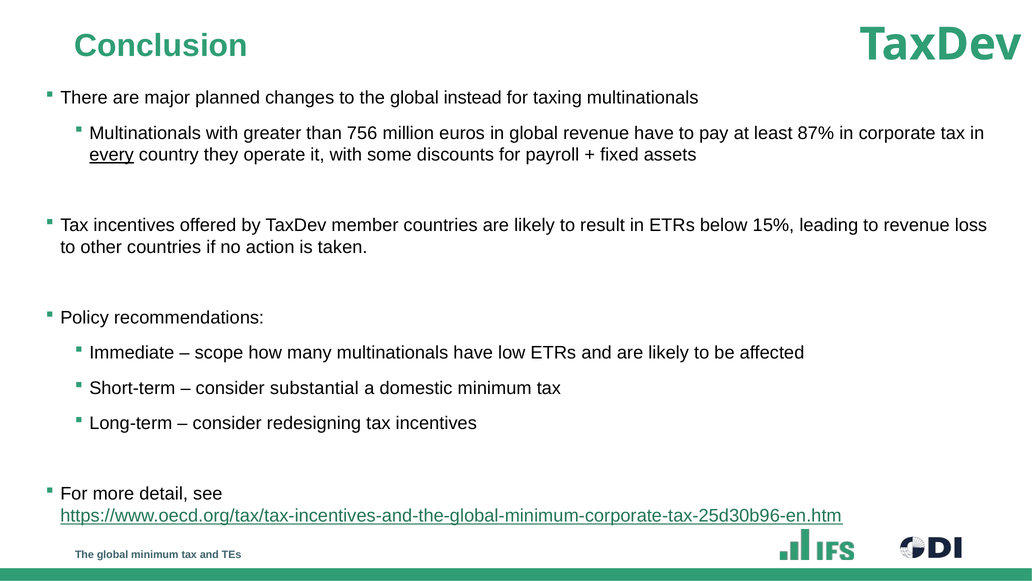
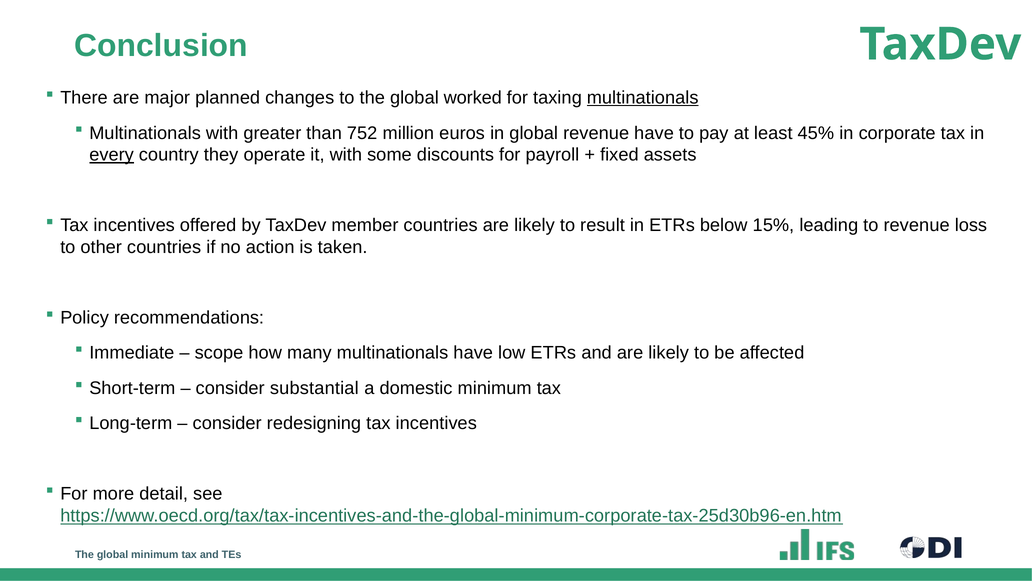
instead: instead -> worked
multinationals at (643, 98) underline: none -> present
756: 756 -> 752
87%: 87% -> 45%
